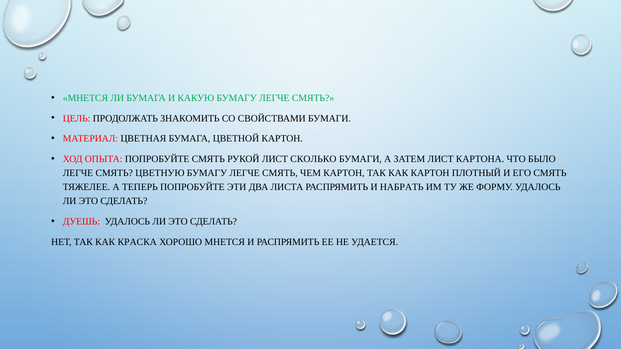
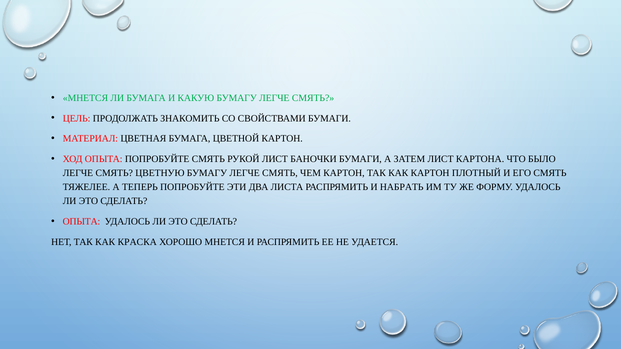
СКОЛЬКО: СКОЛЬКО -> БАНОЧКИ
ДУЕШЬ at (81, 222): ДУЕШЬ -> ОПЫТА
